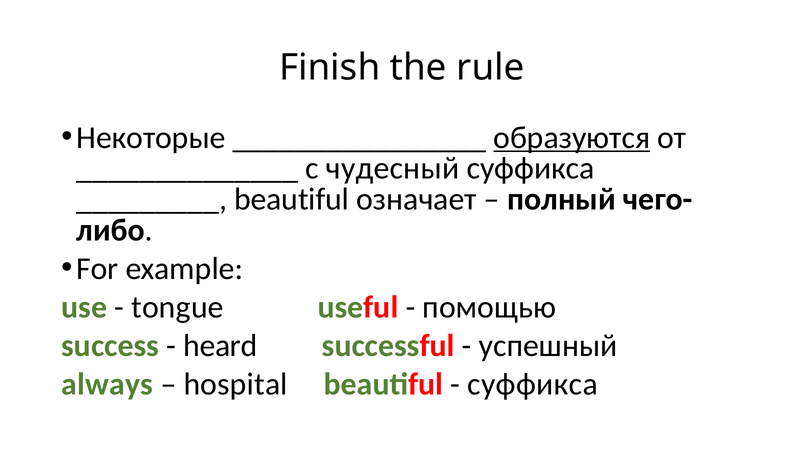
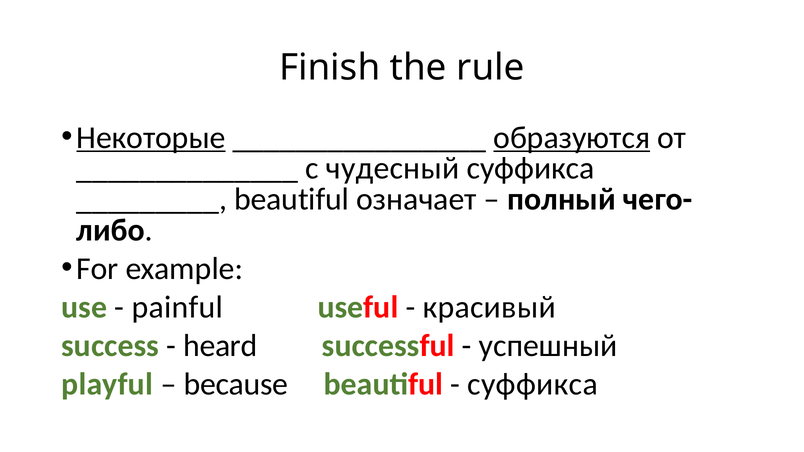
Некоторые underline: none -> present
tongue: tongue -> painful
помощью: помощью -> красивый
always: always -> playful
hospital: hospital -> because
